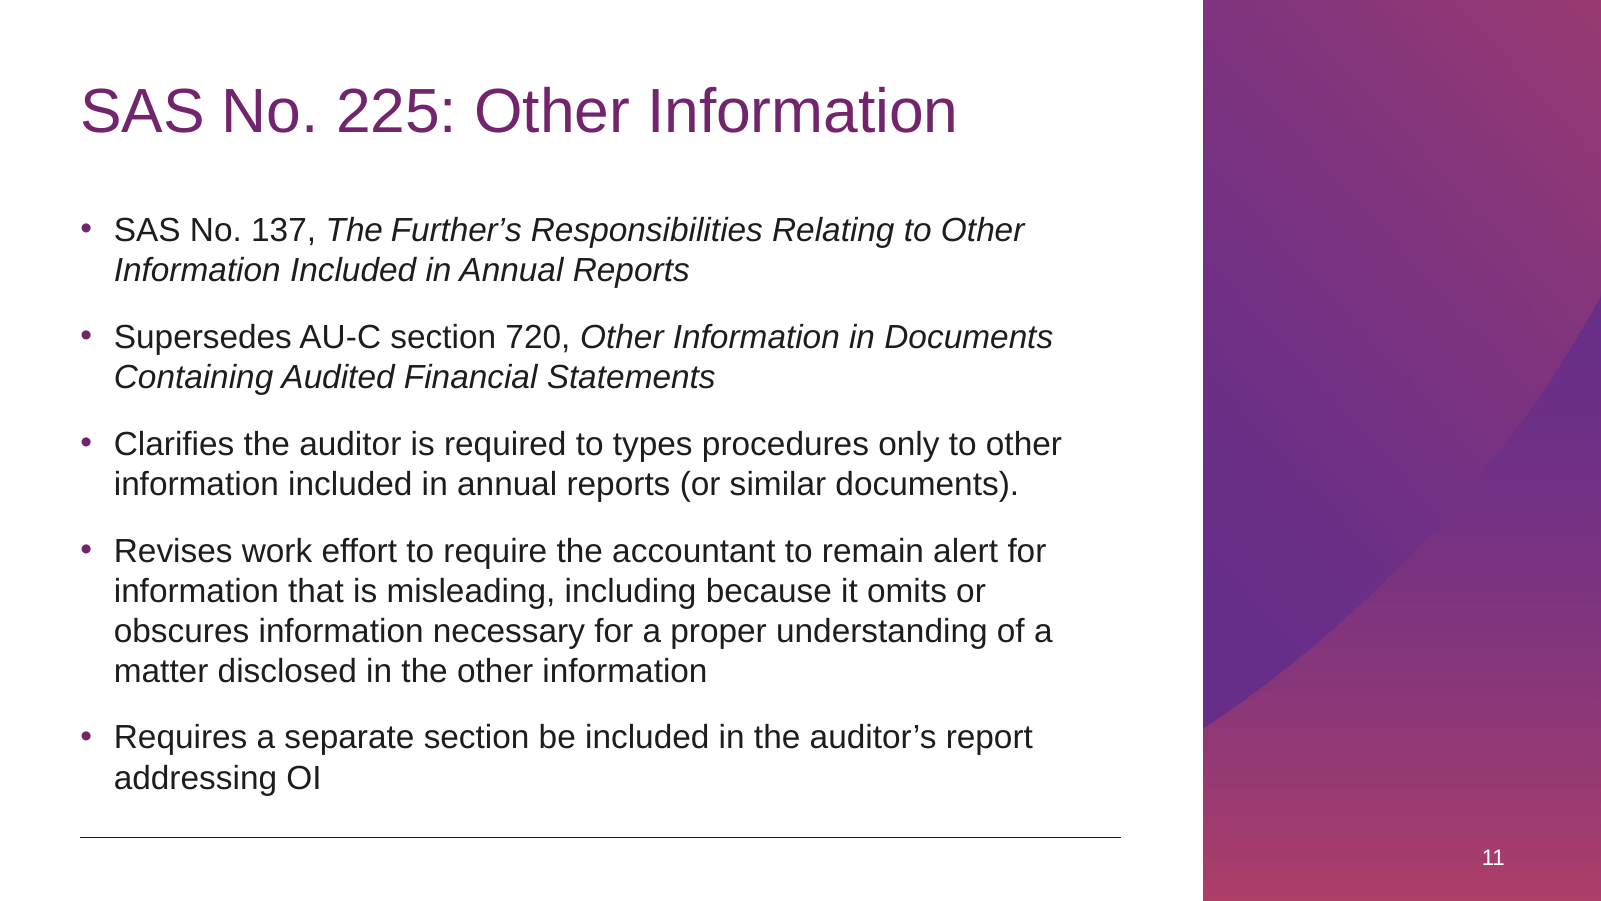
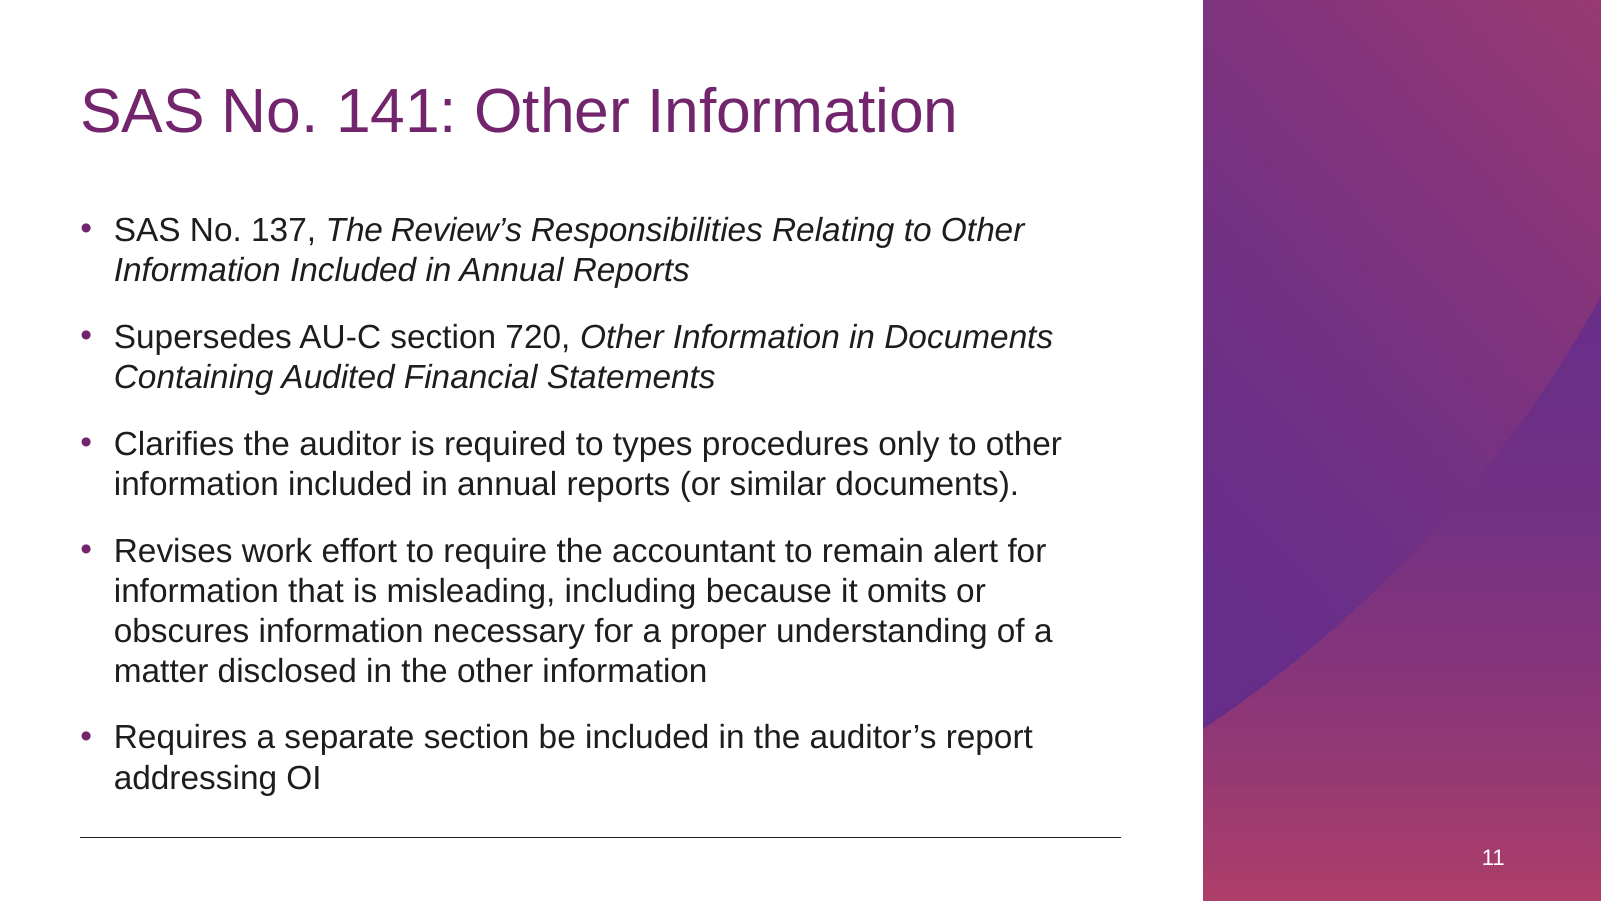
225: 225 -> 141
Further’s: Further’s -> Review’s
